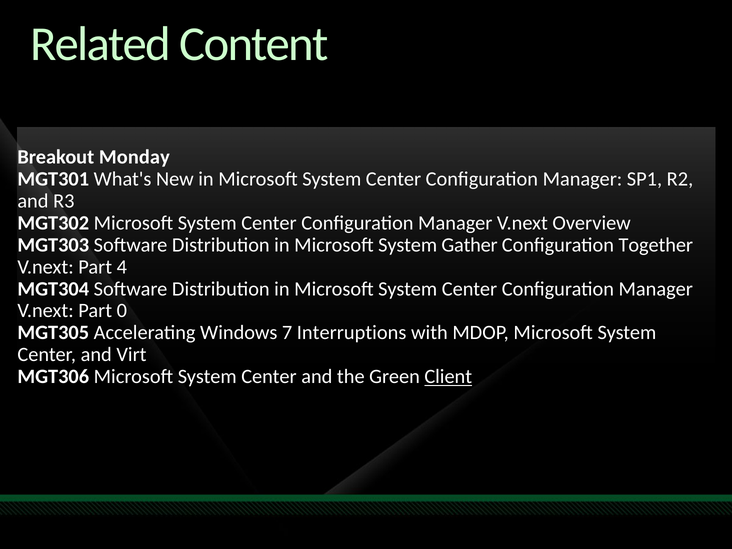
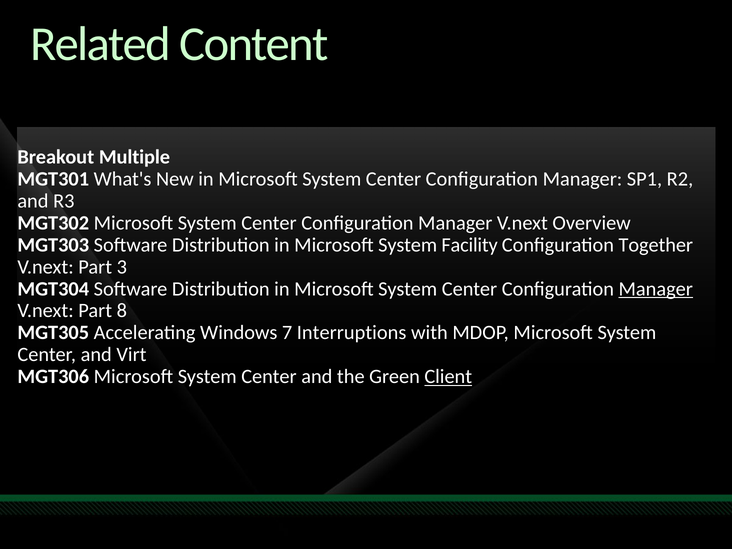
Monday: Monday -> Multiple
Gather: Gather -> Facility
4: 4 -> 3
Manager at (656, 289) underline: none -> present
0: 0 -> 8
